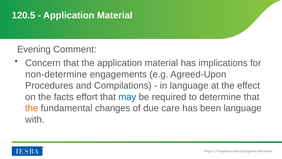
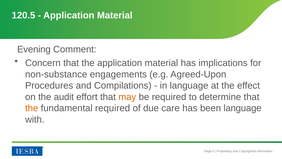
non-determine: non-determine -> non-substance
facts: facts -> audit
may colour: blue -> orange
fundamental changes: changes -> required
